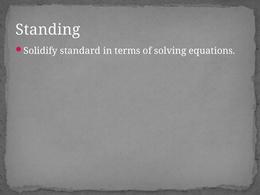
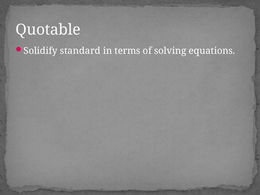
Standing: Standing -> Quotable
